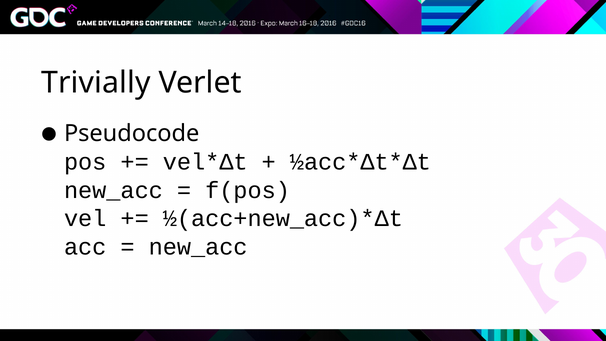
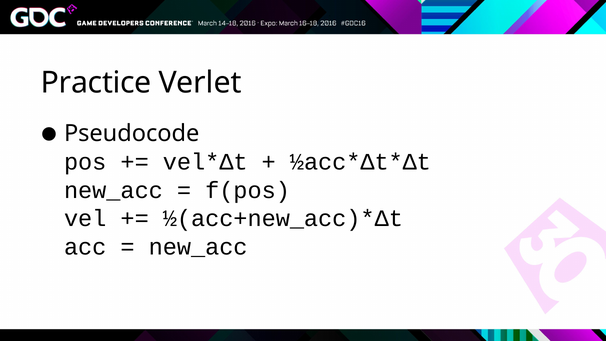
Trivially: Trivially -> Practice
